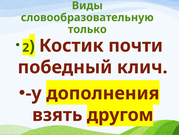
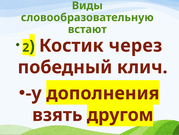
только: только -> встают
почти: почти -> через
